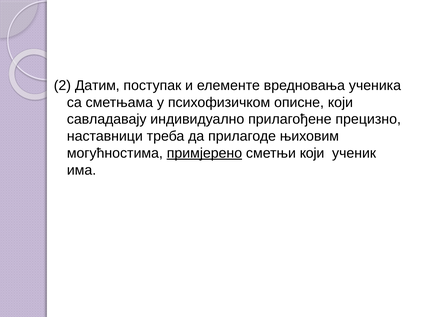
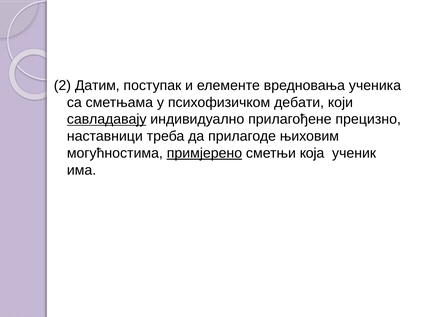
описне: описне -> дебати
савладавају underline: none -> present
сметњи који: који -> која
